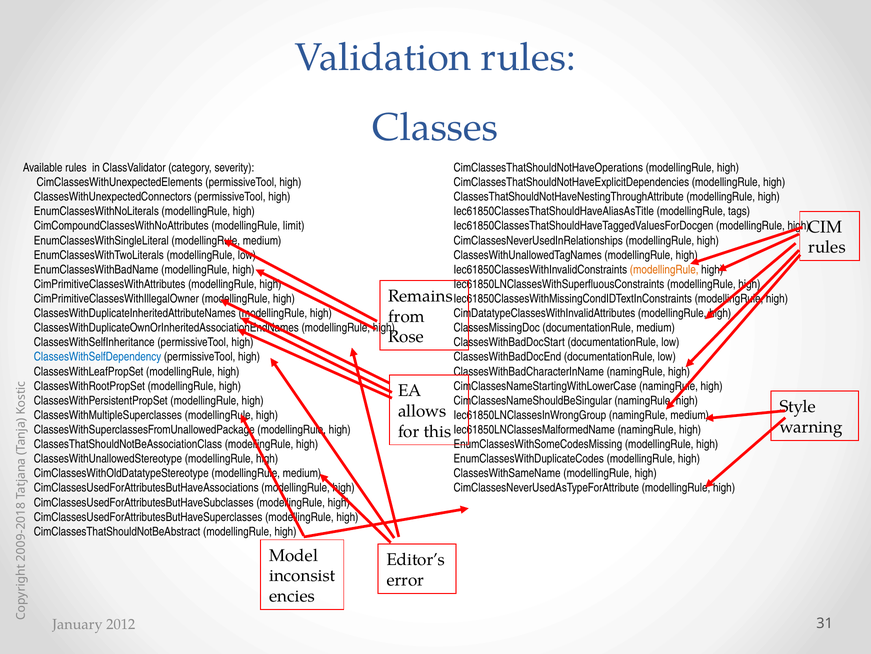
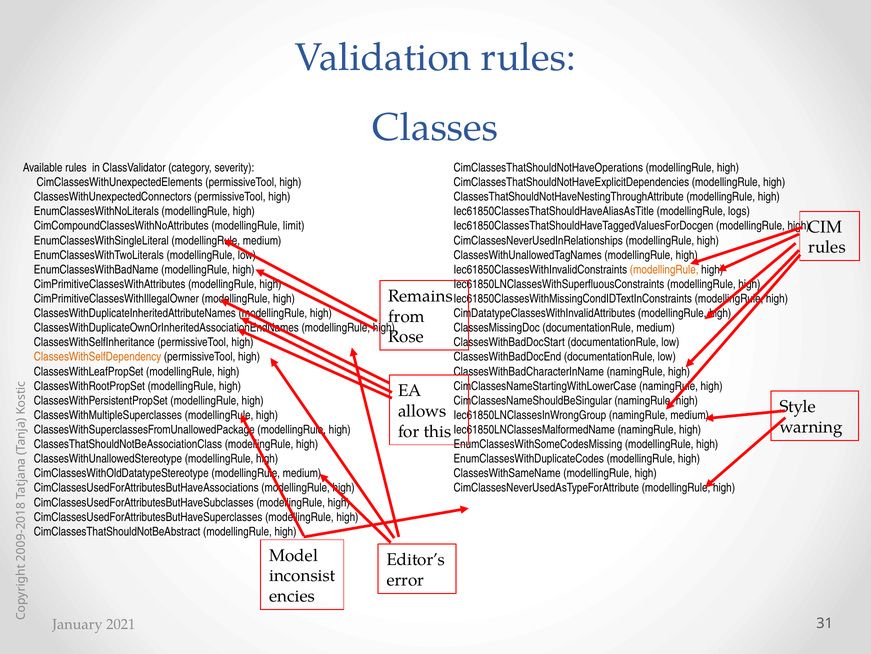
tags: tags -> logs
ClassesWithSelfDependency colour: blue -> orange
2012: 2012 -> 2021
